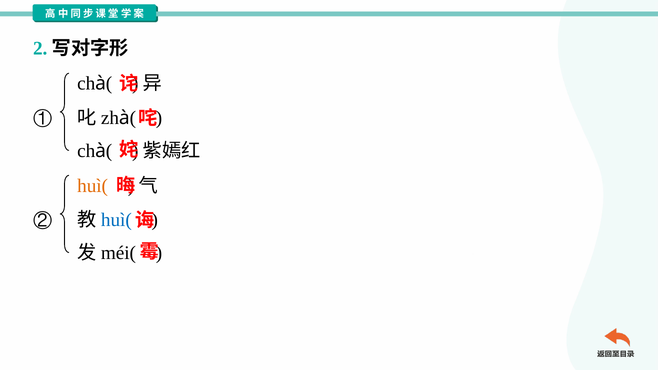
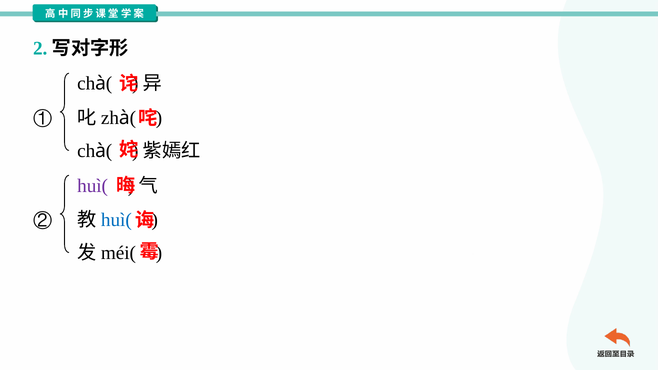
huì( at (93, 186) colour: orange -> purple
